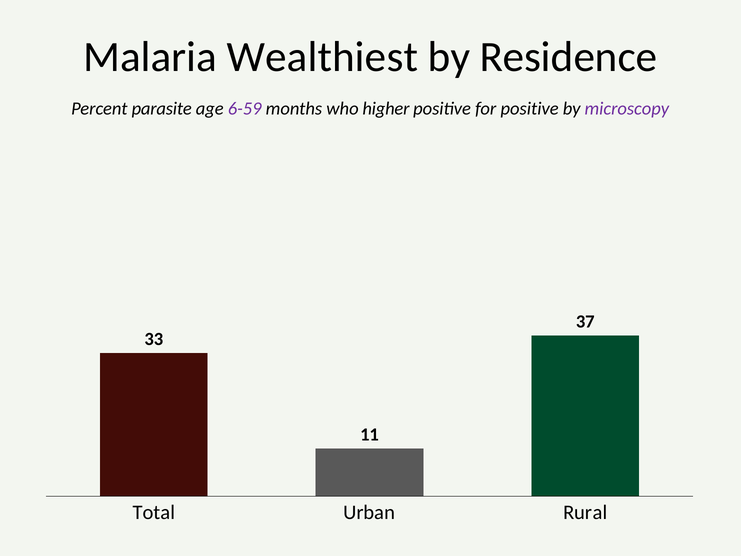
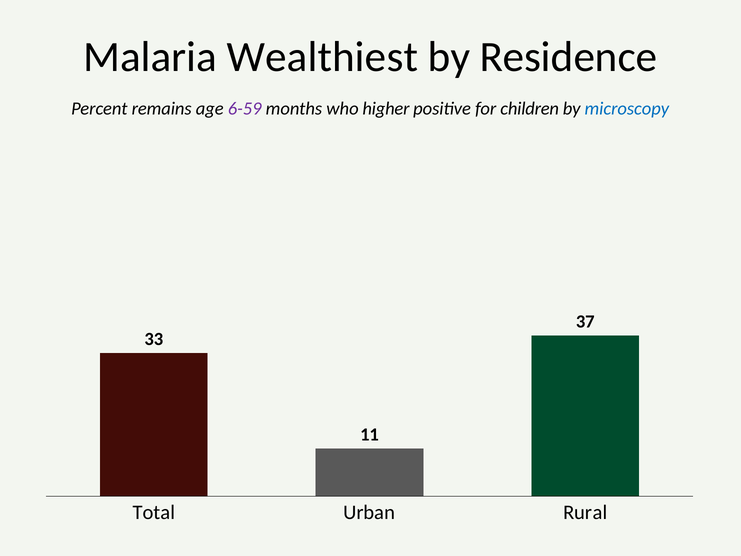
parasite: parasite -> remains
for positive: positive -> children
microscopy colour: purple -> blue
